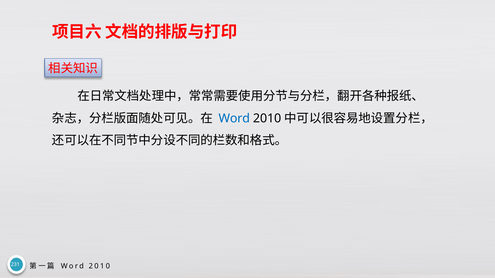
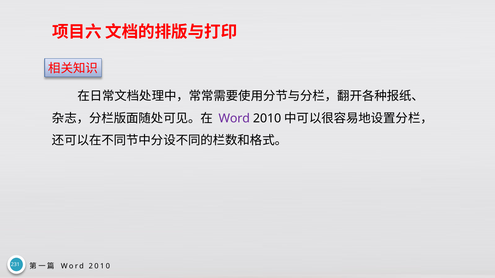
Word at (234, 118) colour: blue -> purple
